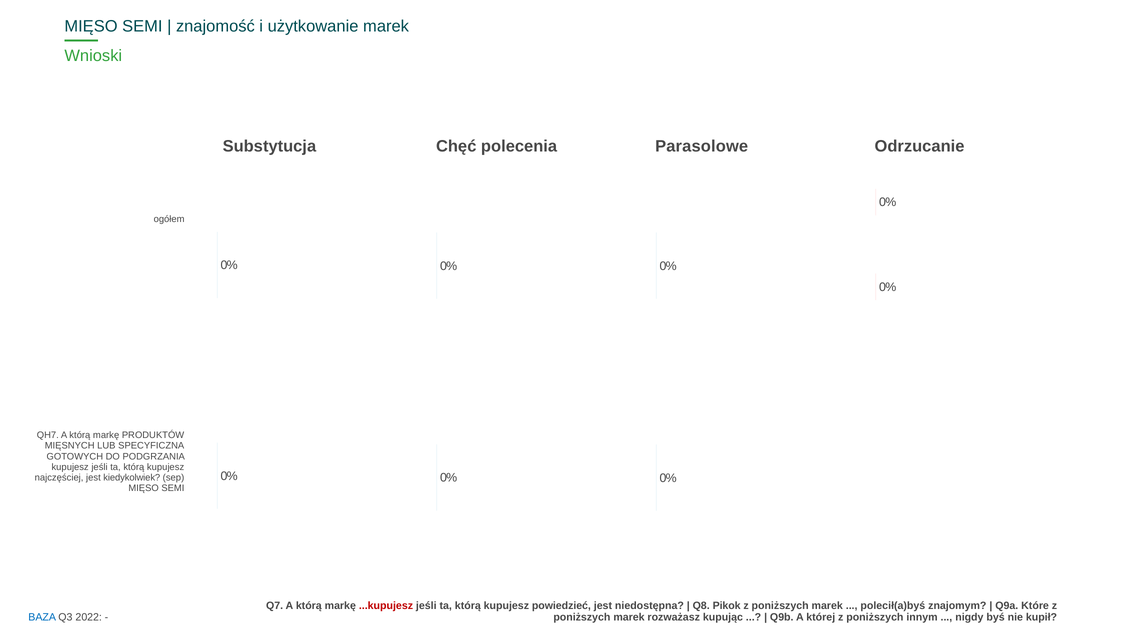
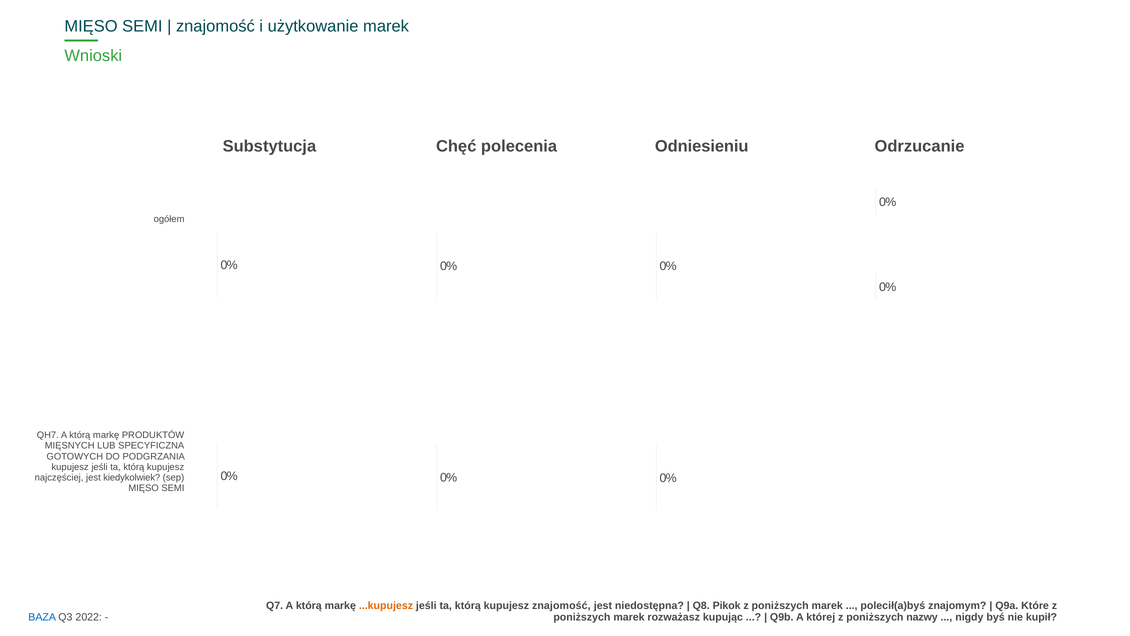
Parasolowe: Parasolowe -> Odniesieniu
...kupujesz colour: red -> orange
kupujesz powiedzieć: powiedzieć -> znajomość
innym: innym -> nazwy
